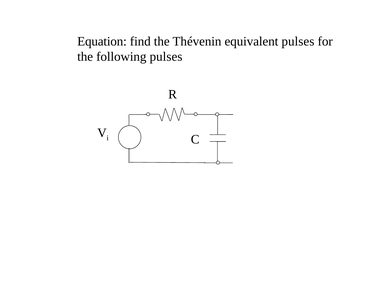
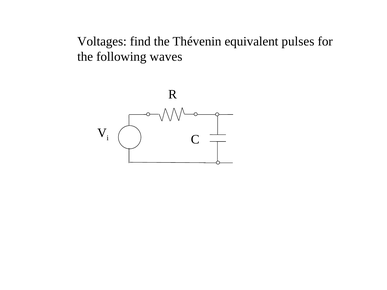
Equation: Equation -> Voltages
following pulses: pulses -> waves
